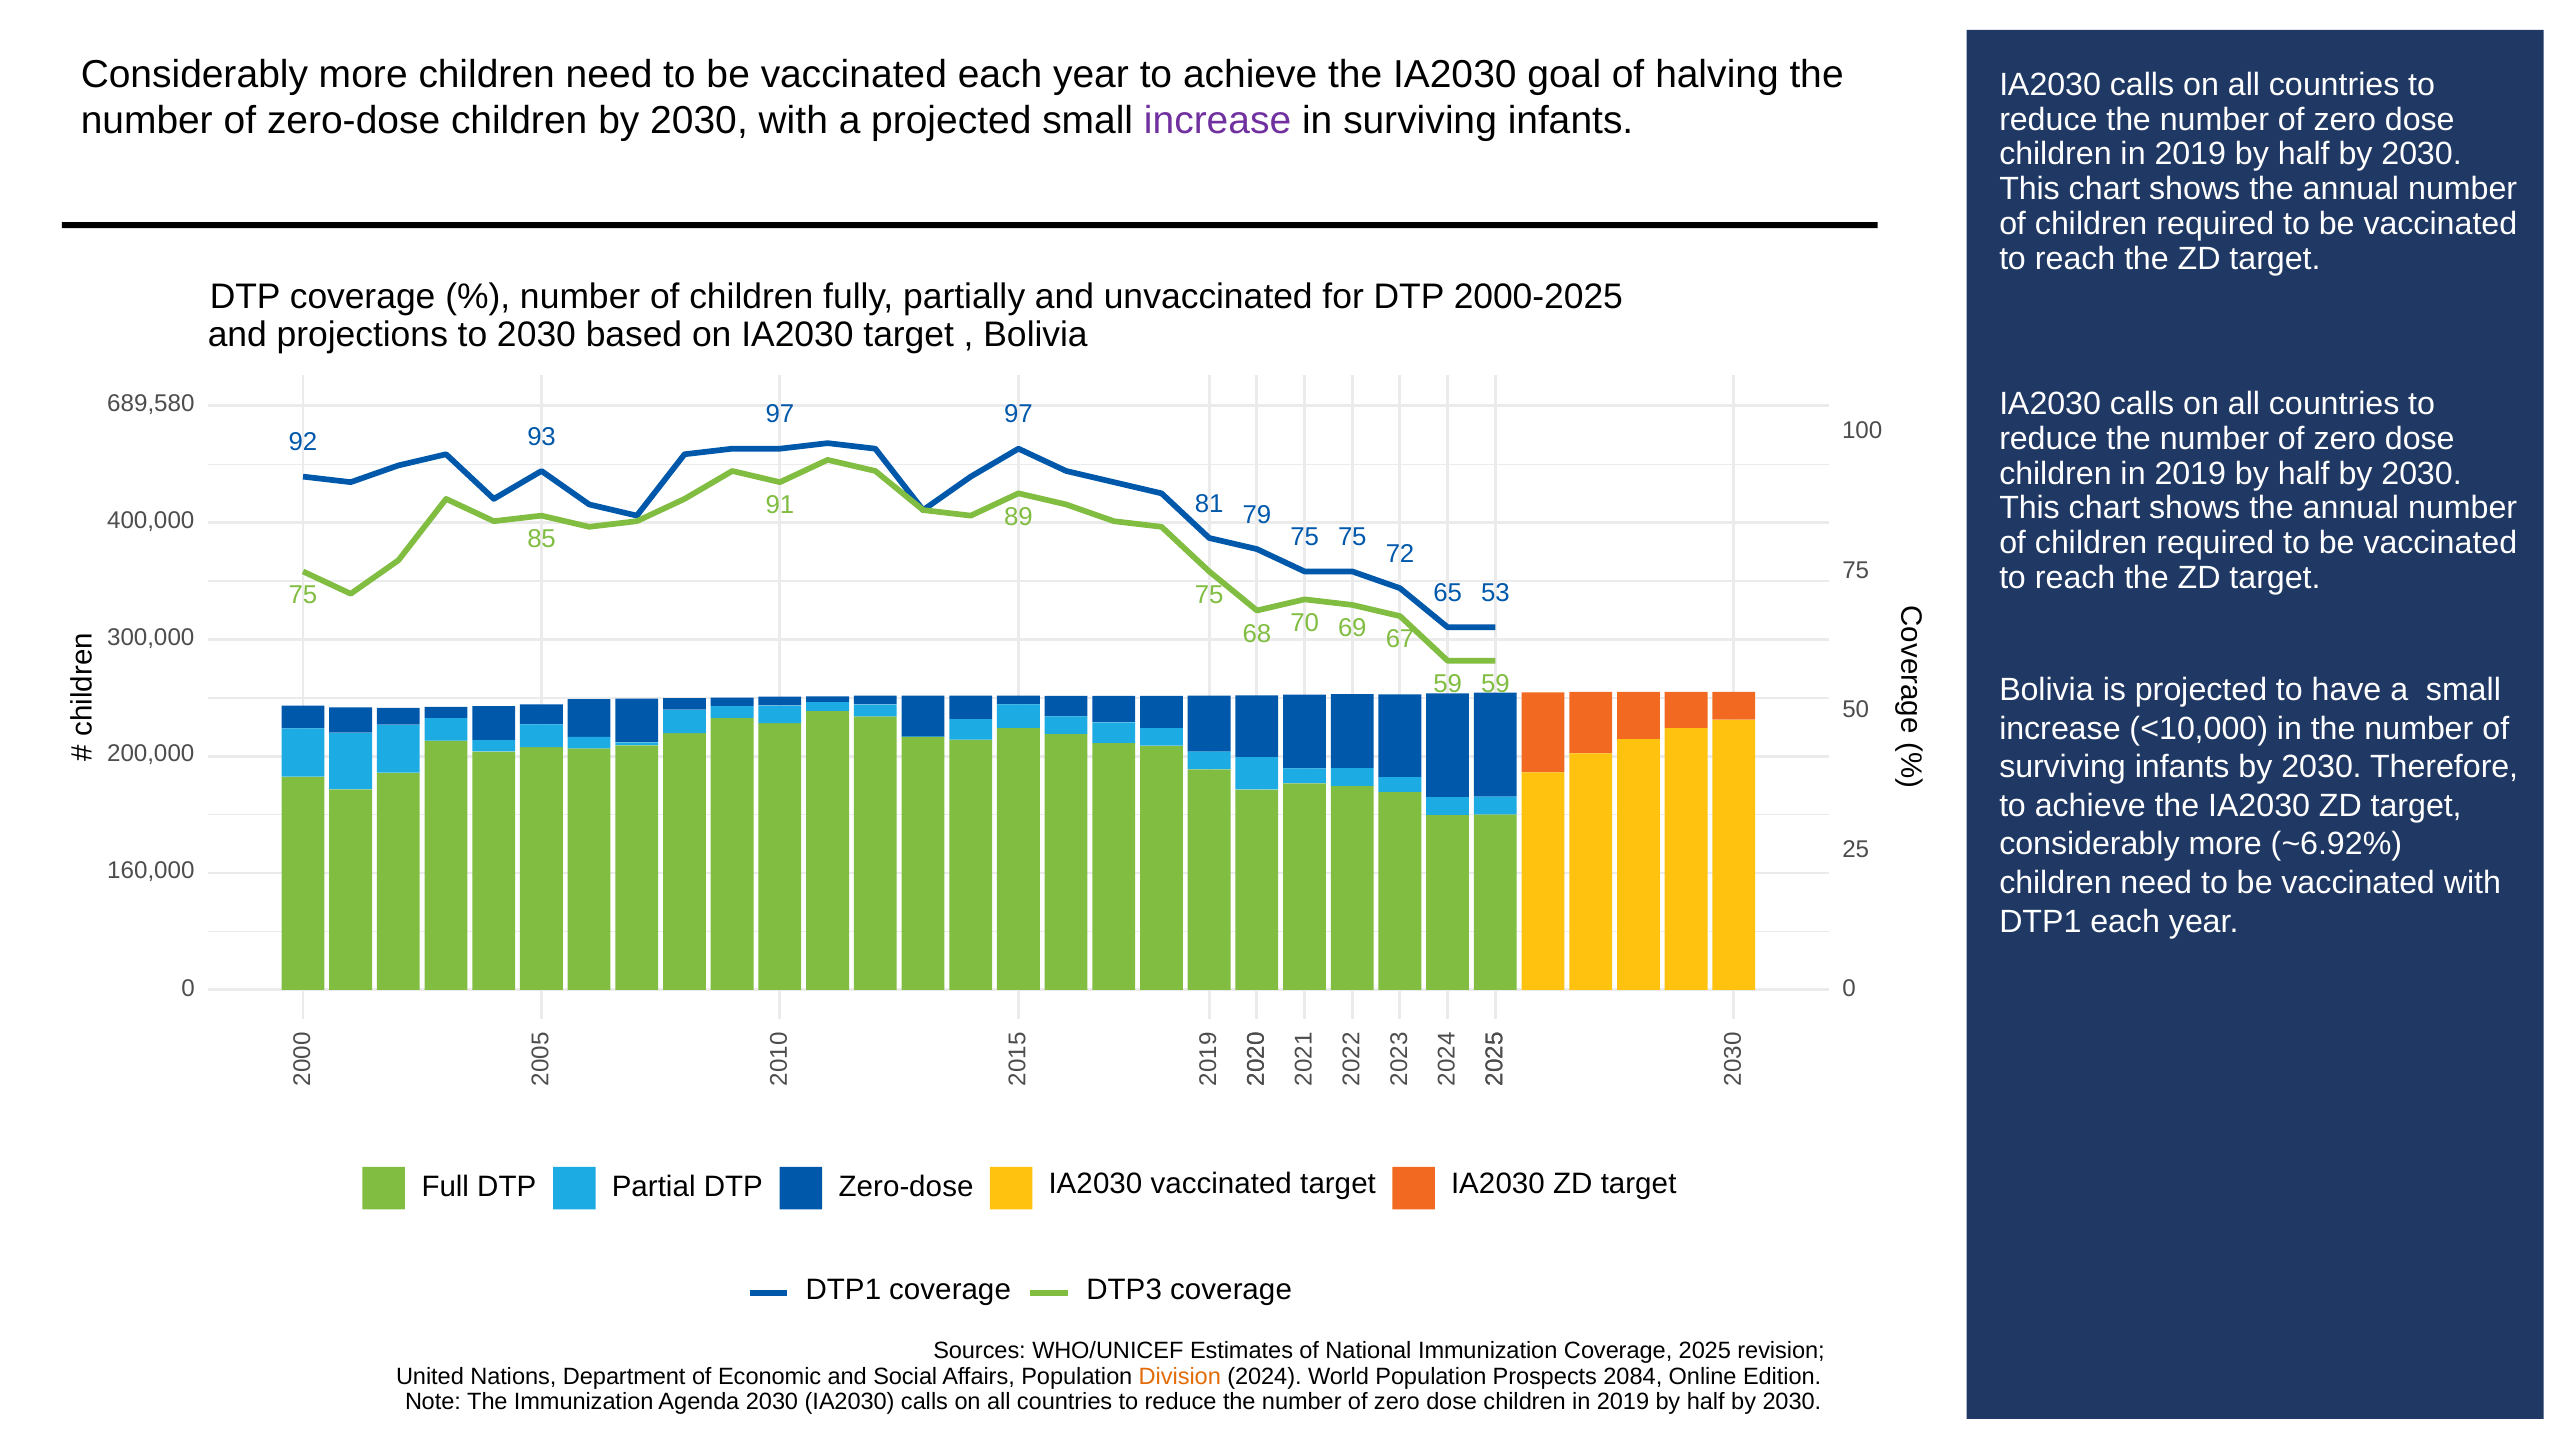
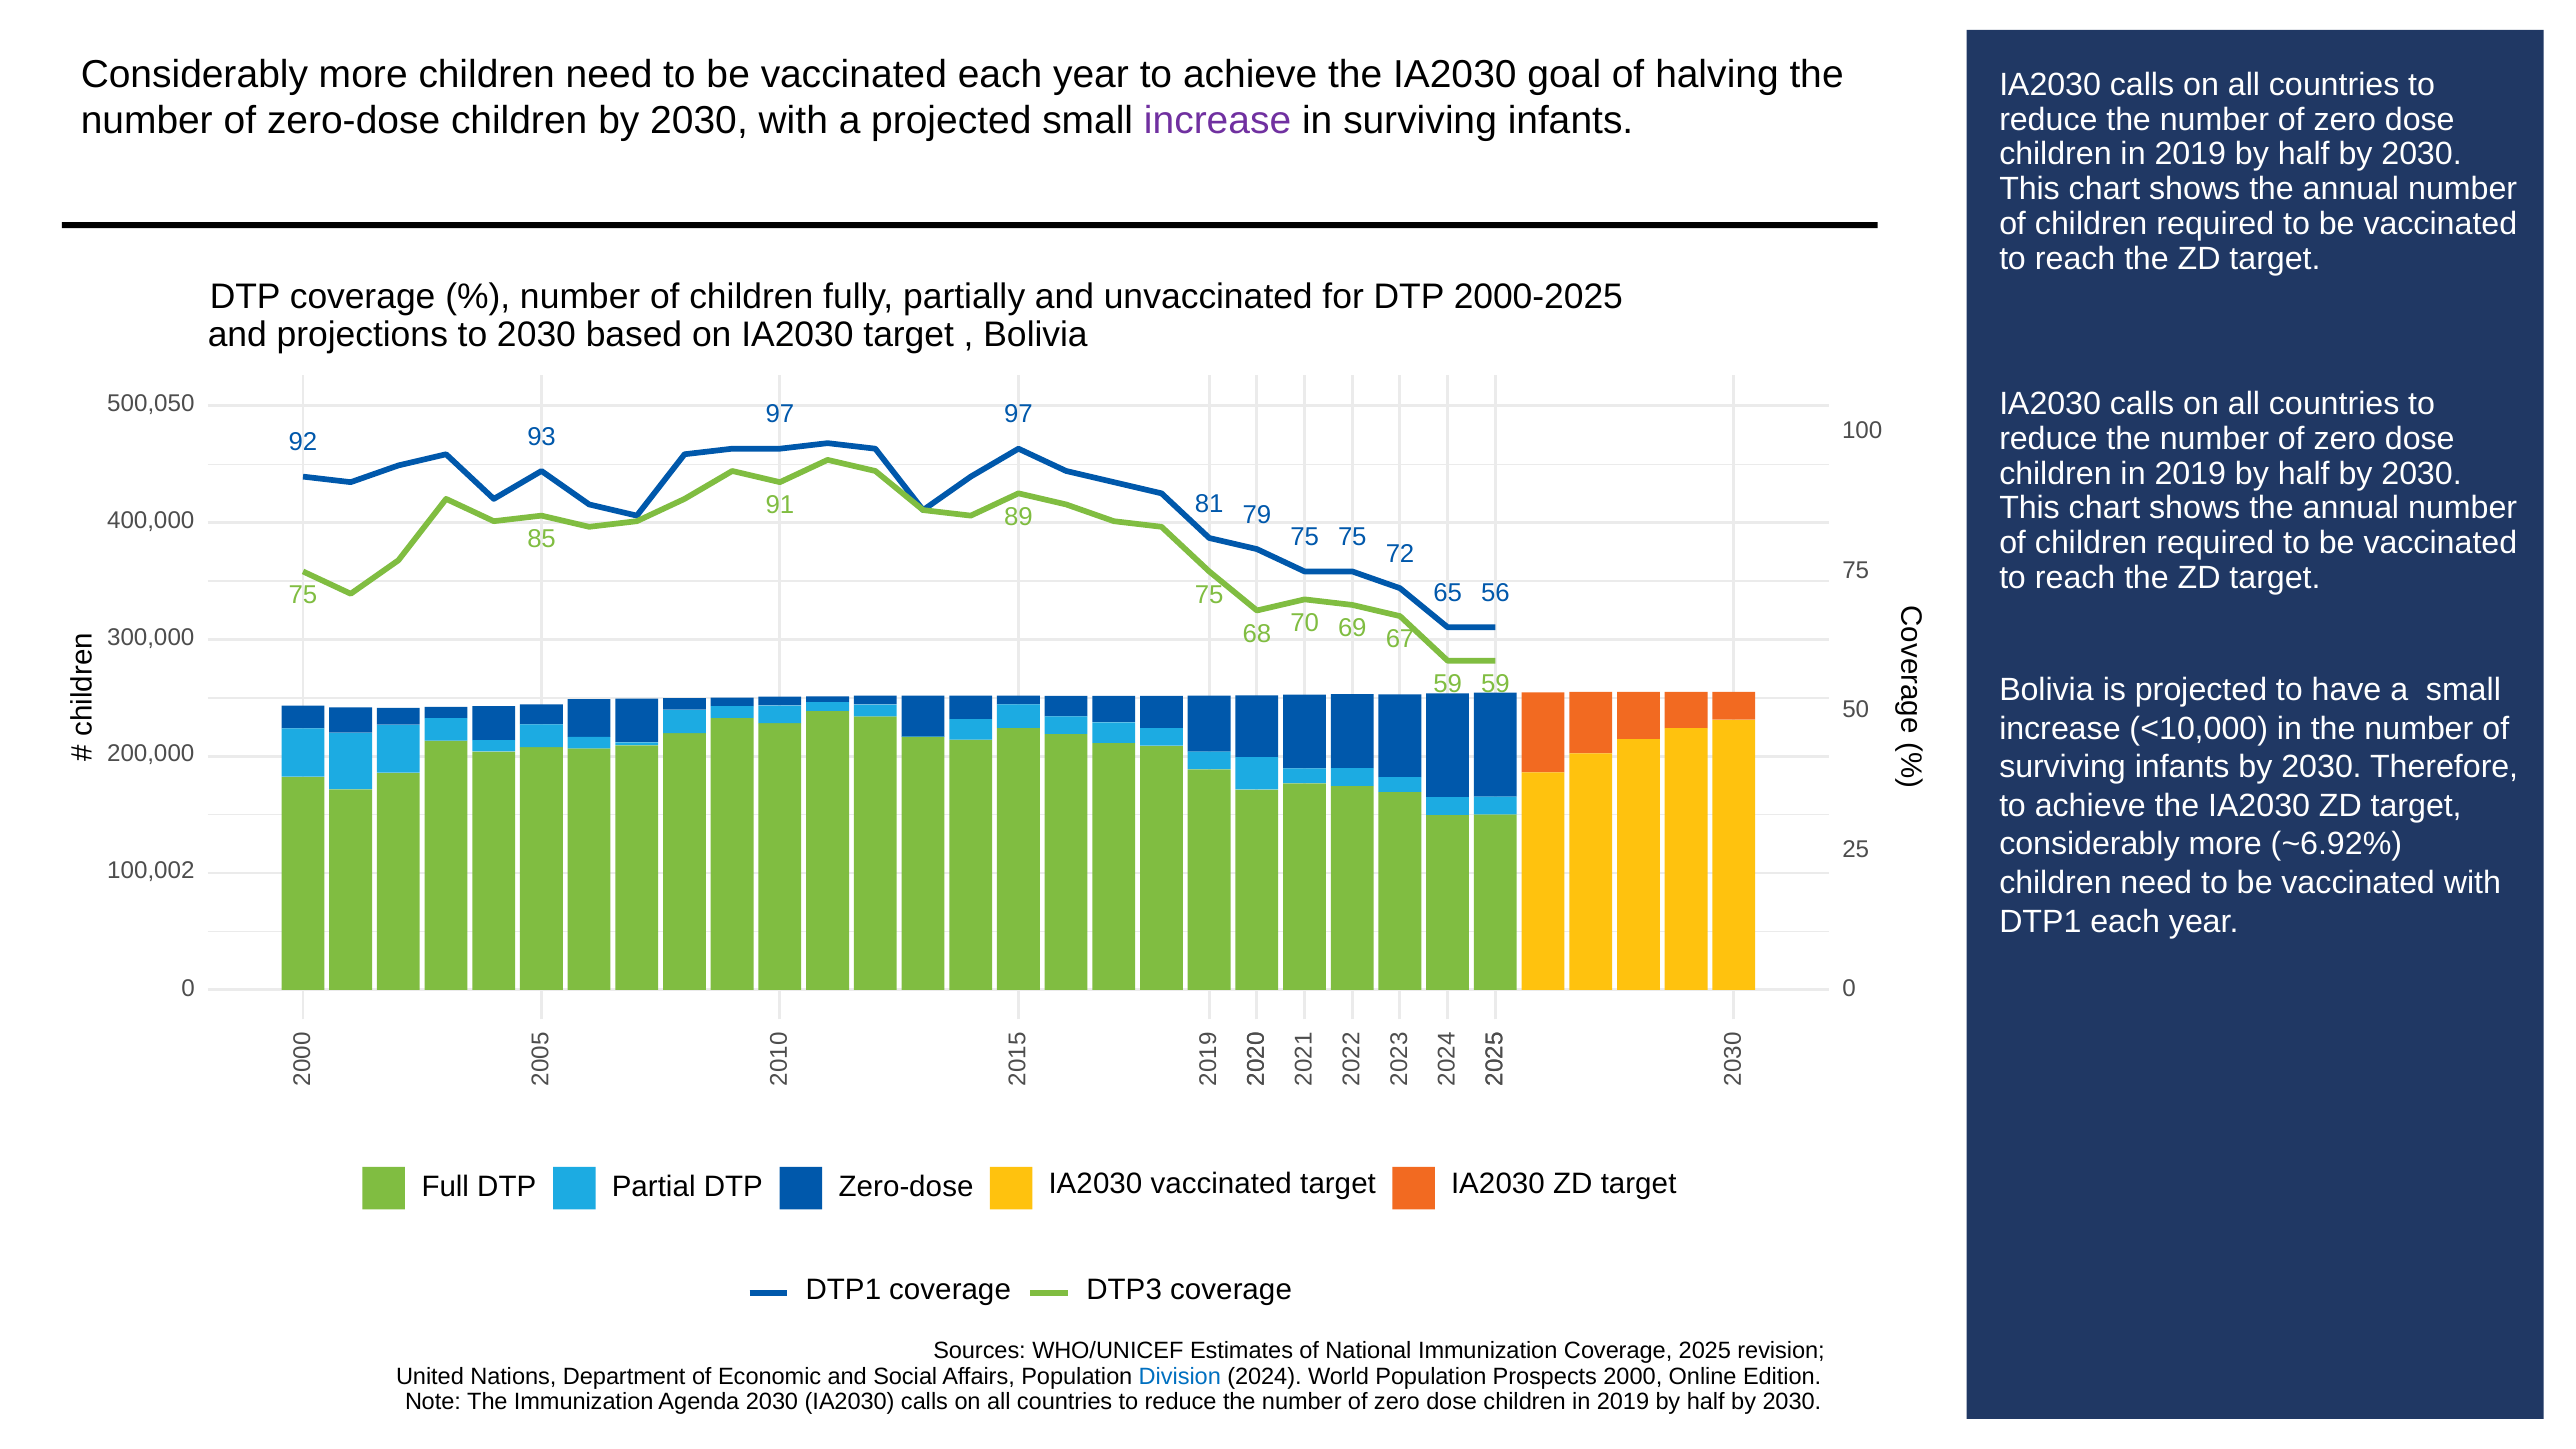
689,580: 689,580 -> 500,050
53: 53 -> 56
160,000: 160,000 -> 100,002
Division colour: orange -> blue
2084: 2084 -> 2000
